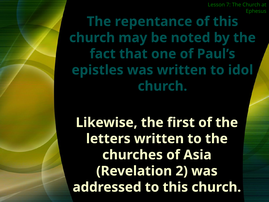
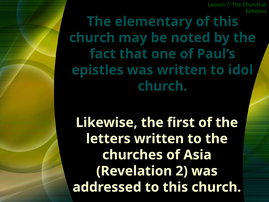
repentance: repentance -> elementary
